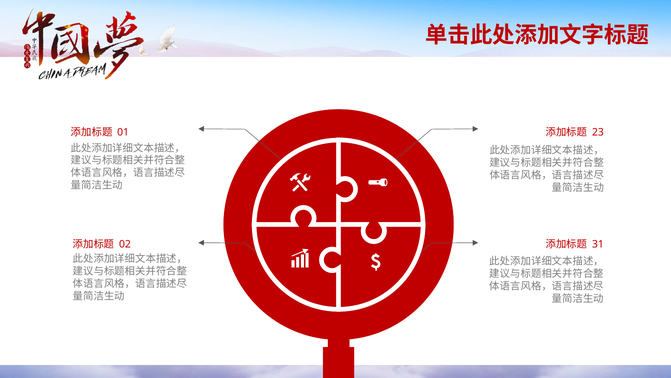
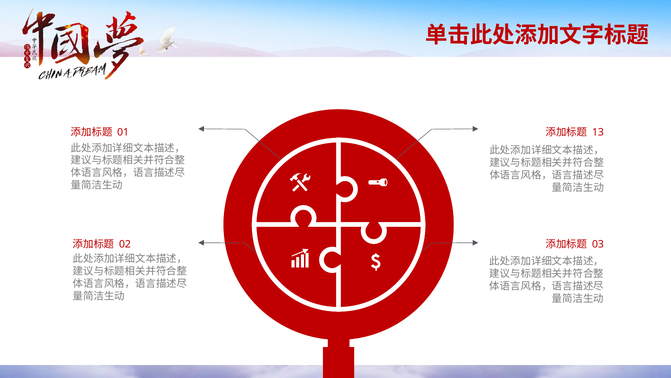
23: 23 -> 13
31: 31 -> 03
